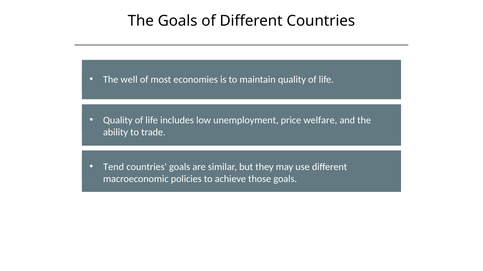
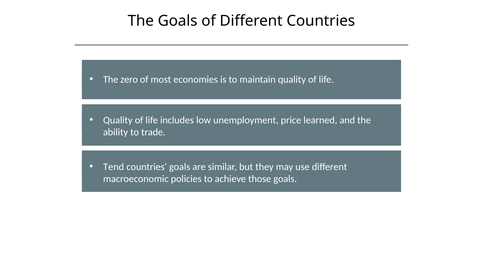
well: well -> zero
welfare: welfare -> learned
